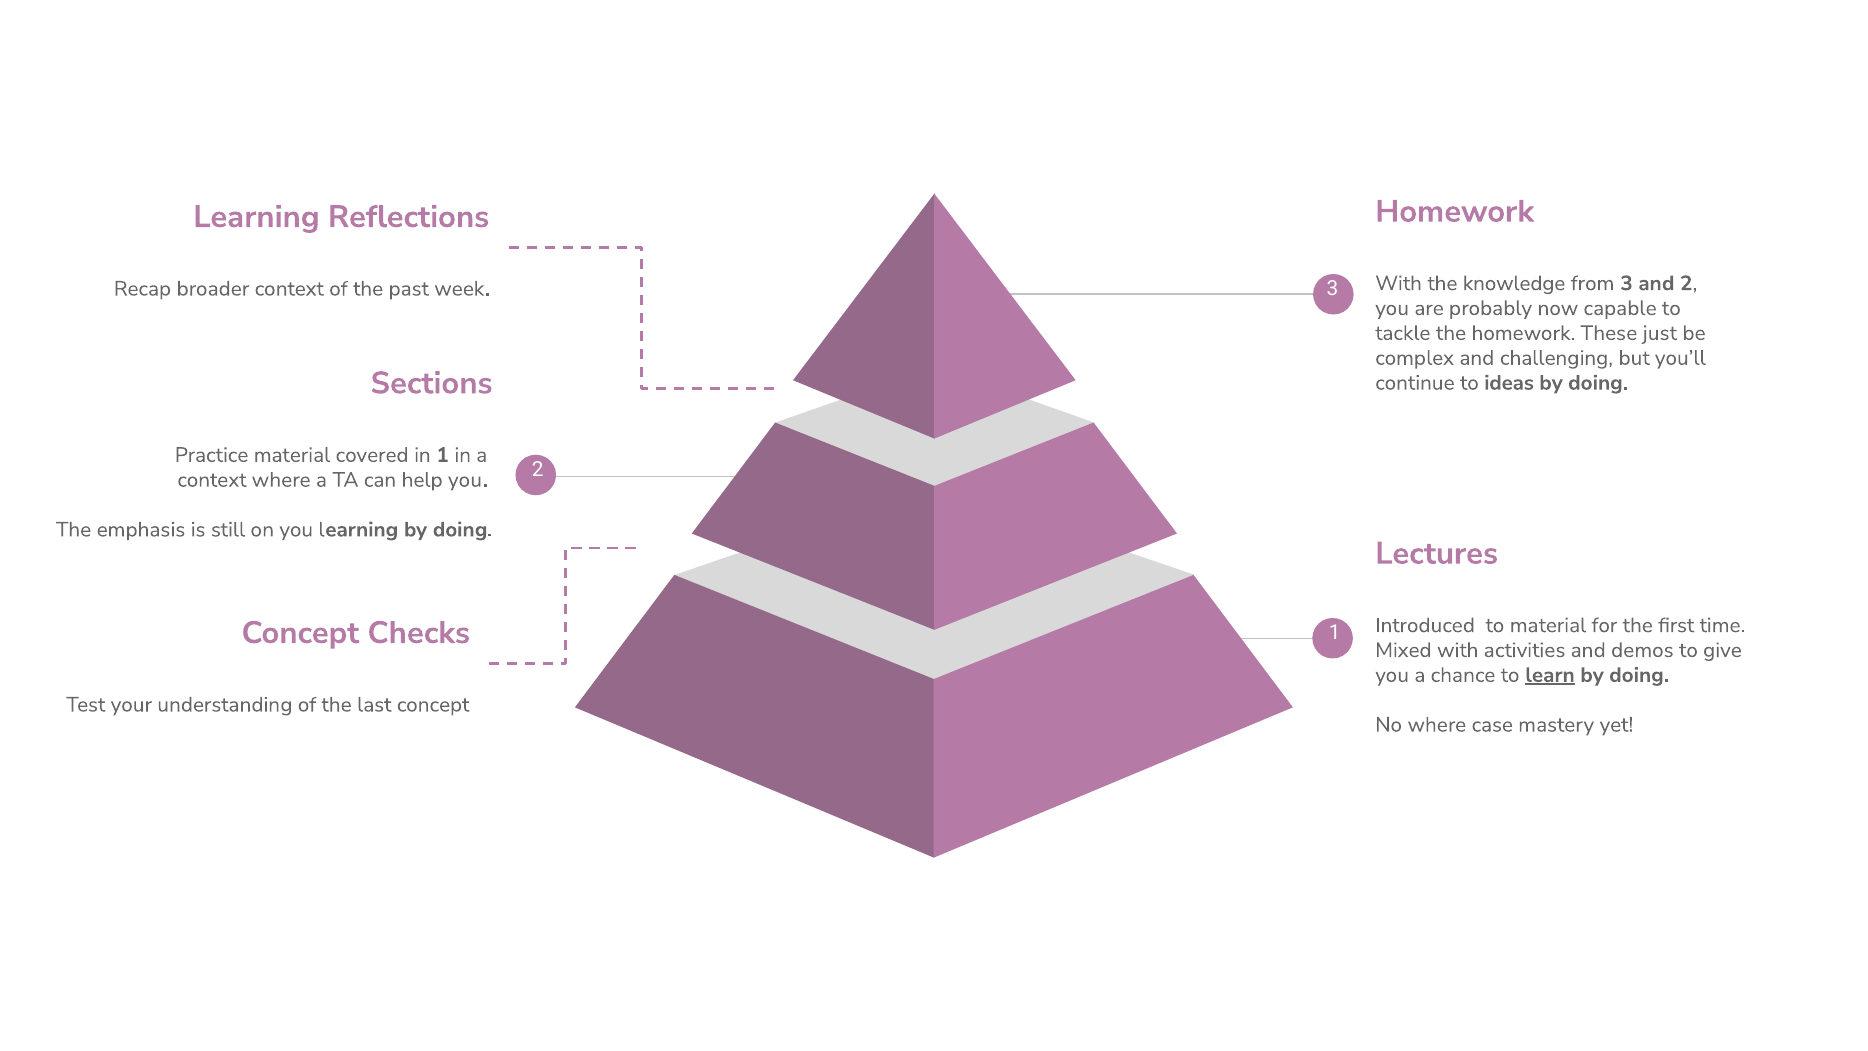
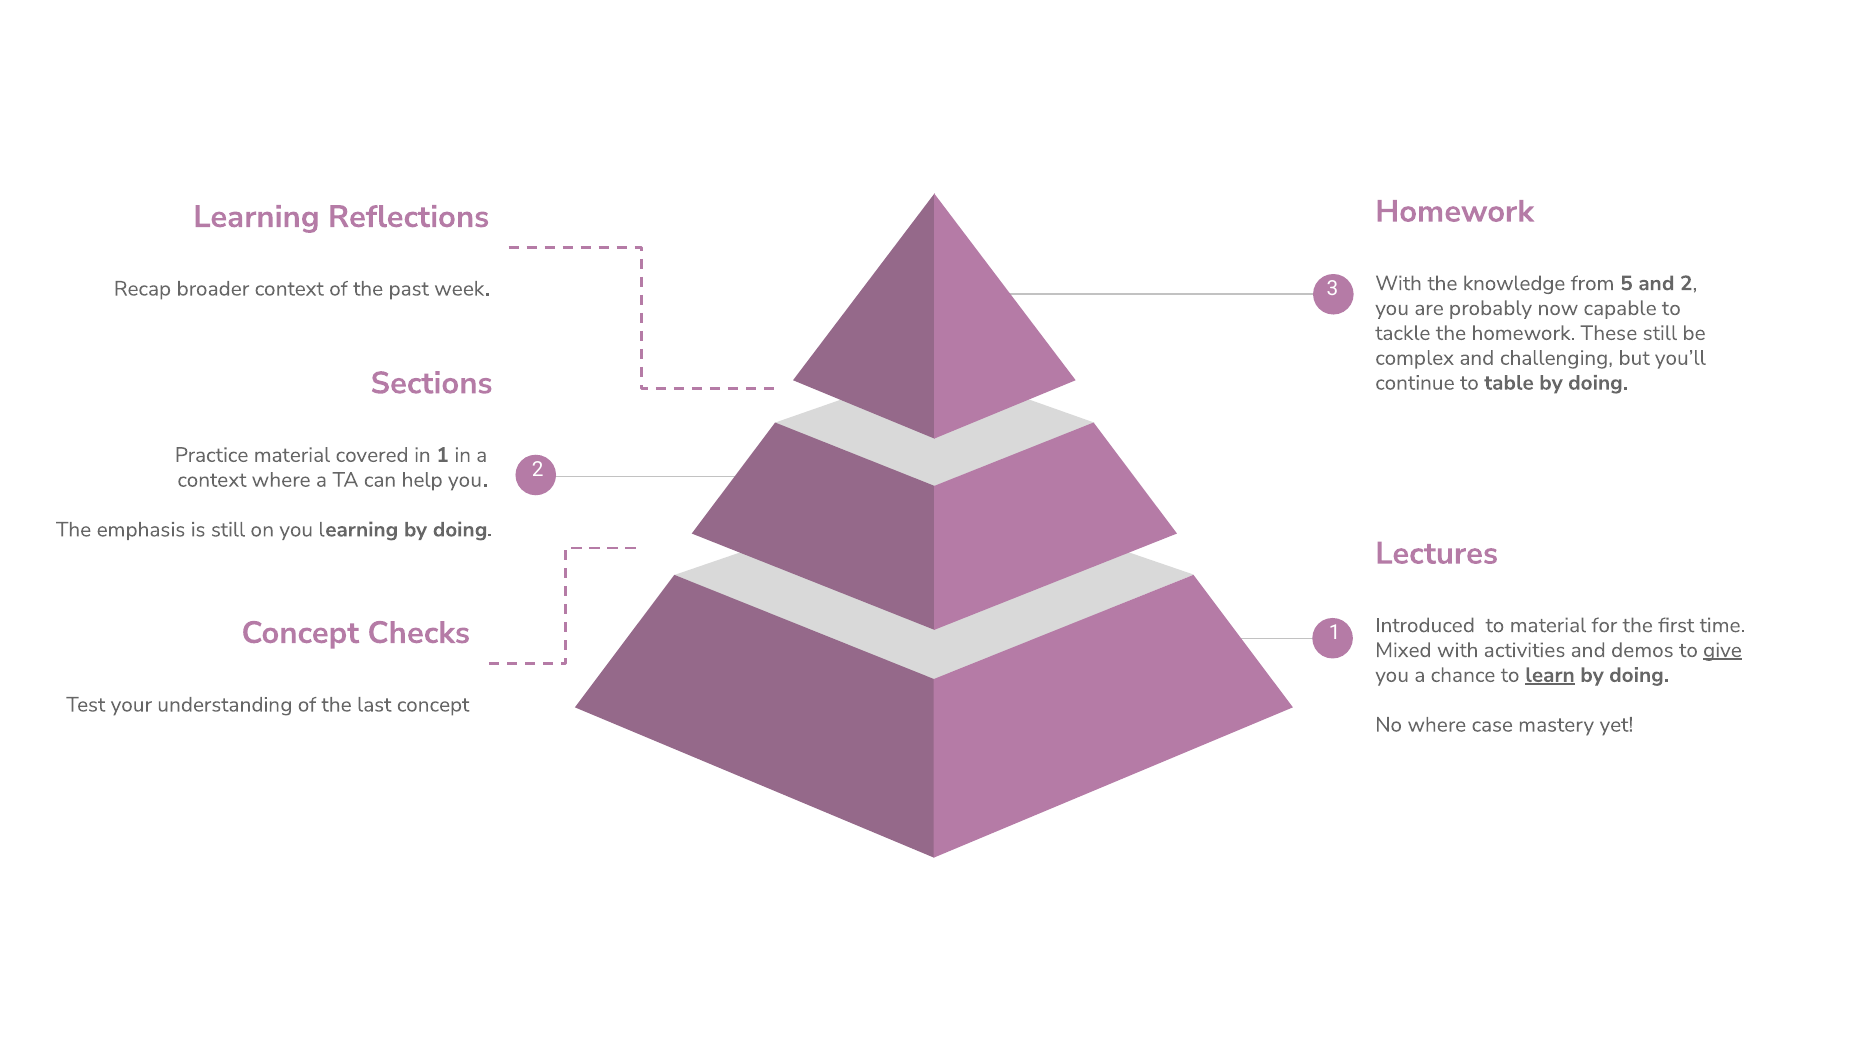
from 3: 3 -> 5
These just: just -> still
ideas: ideas -> table
give underline: none -> present
